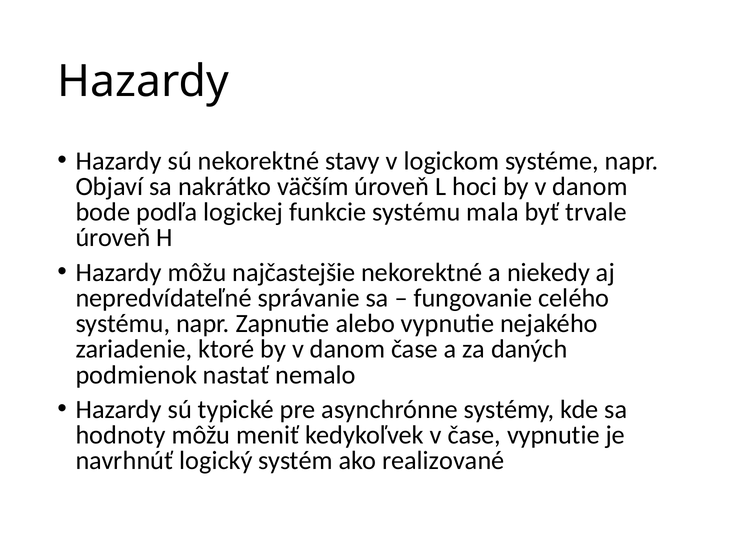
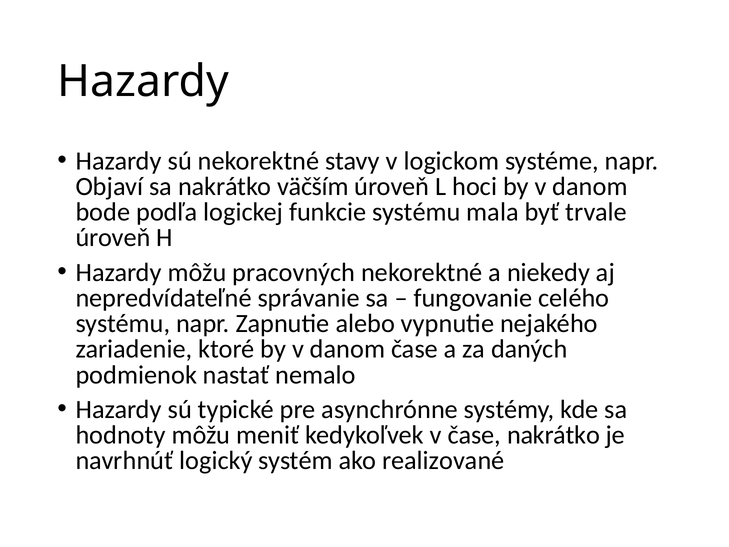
najčastejšie: najčastejšie -> pracovných
čase vypnutie: vypnutie -> nakrátko
